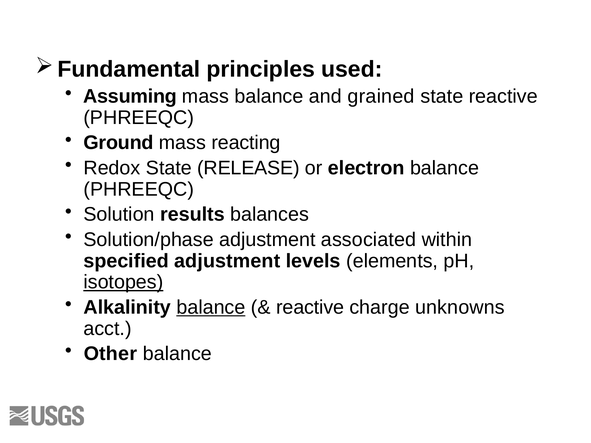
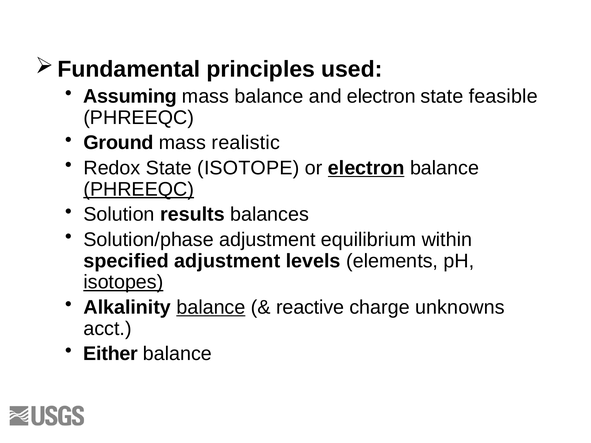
and grained: grained -> electron
state reactive: reactive -> feasible
reacting: reacting -> realistic
RELEASE: RELEASE -> ISOTOPE
electron at (366, 168) underline: none -> present
PHREEQC at (139, 189) underline: none -> present
associated: associated -> equilibrium
Other: Other -> Either
